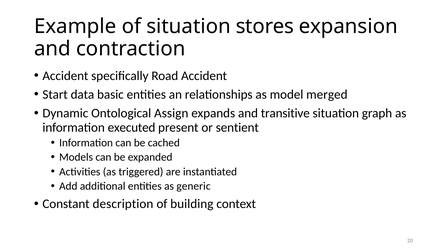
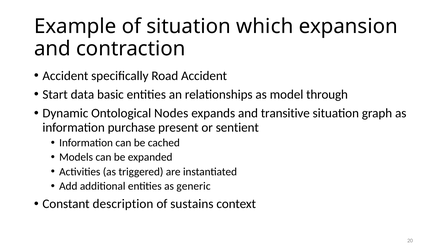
stores: stores -> which
merged: merged -> through
Assign: Assign -> Nodes
executed: executed -> purchase
building: building -> sustains
